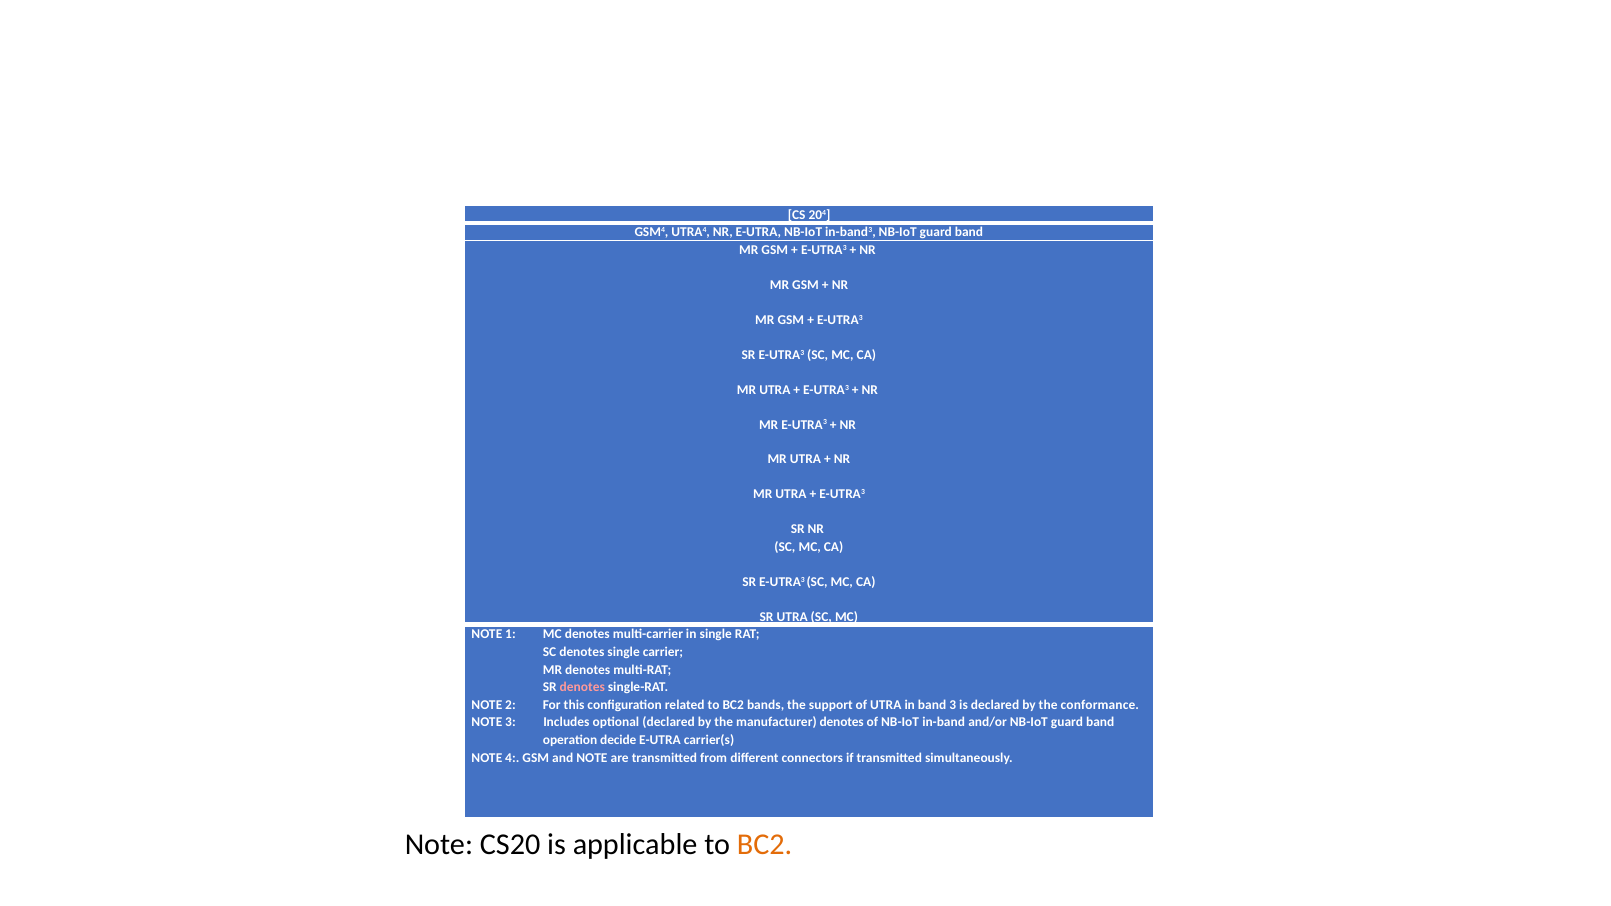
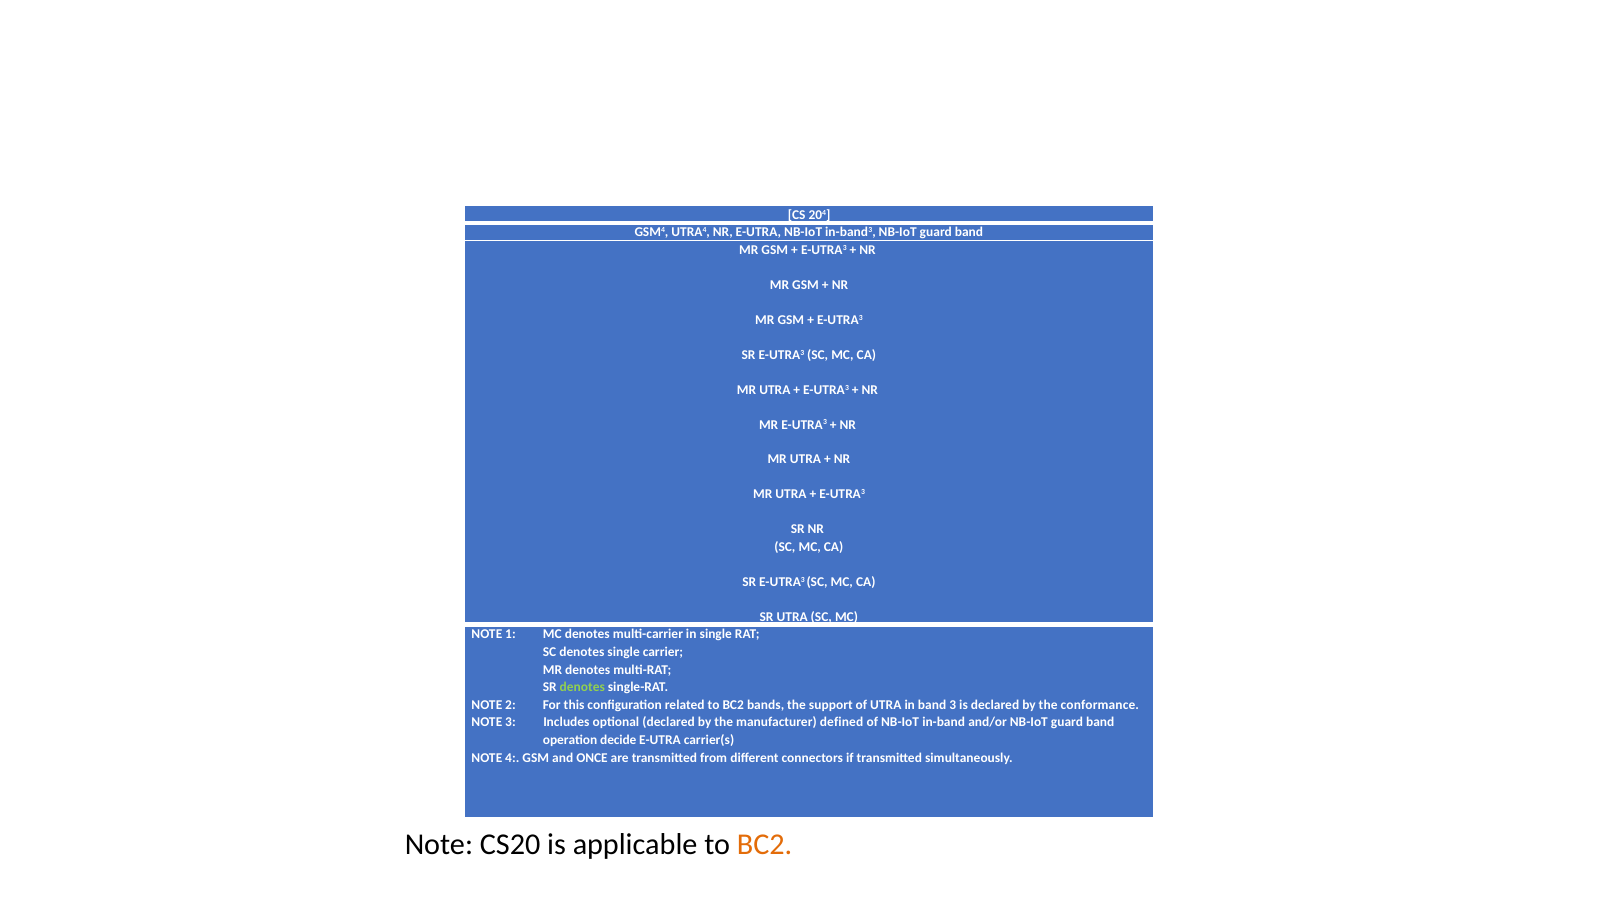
denotes at (582, 687) colour: pink -> light green
manufacturer denotes: denotes -> defined
and NOTE: NOTE -> ONCE
